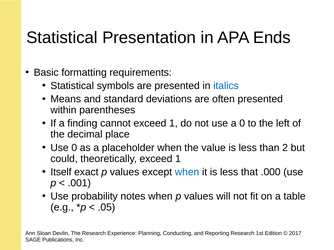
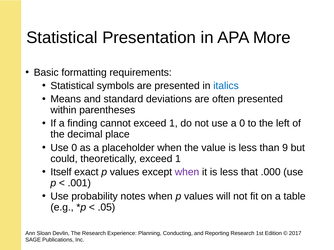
Ends: Ends -> More
2: 2 -> 9
when at (187, 172) colour: blue -> purple
